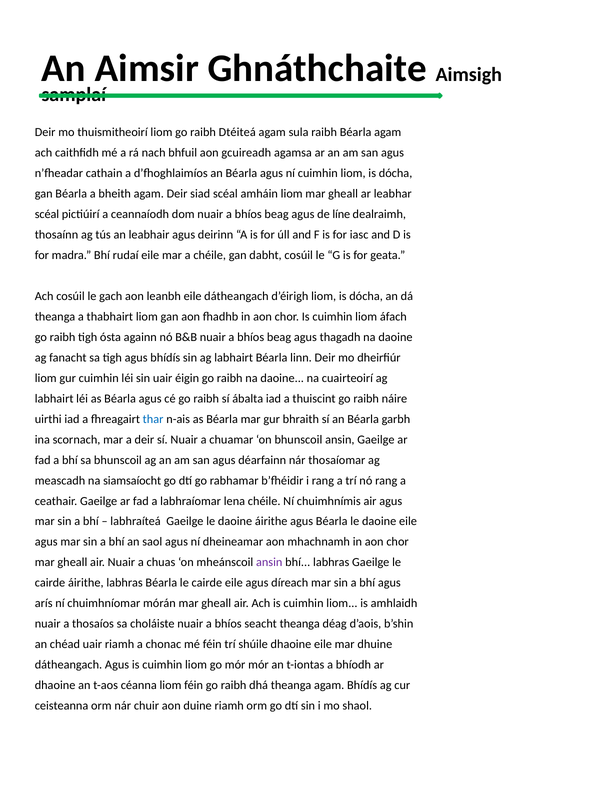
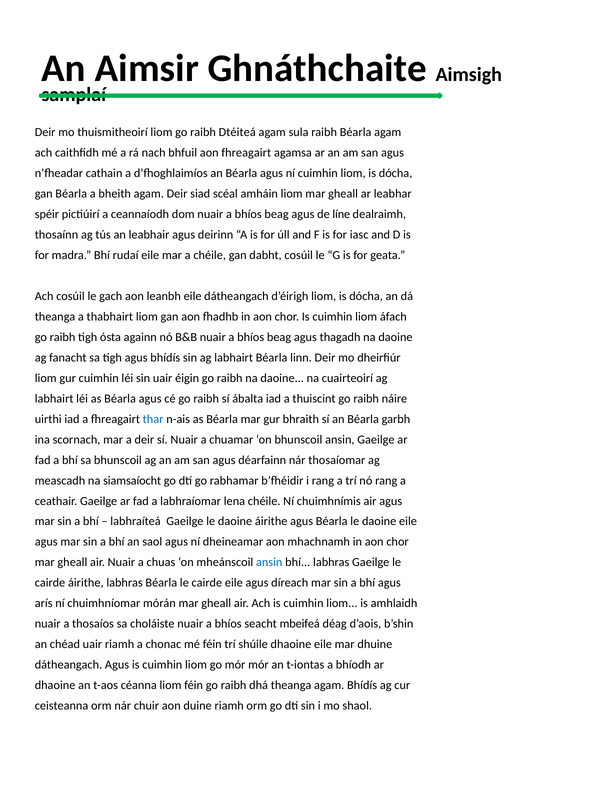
aon gcuireadh: gcuireadh -> fhreagairt
scéal at (47, 214): scéal -> spéir
ansin at (269, 562) colour: purple -> blue
seacht theanga: theanga -> mbeifeá
